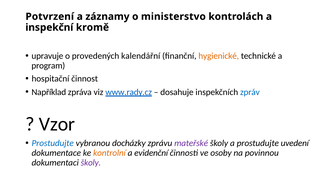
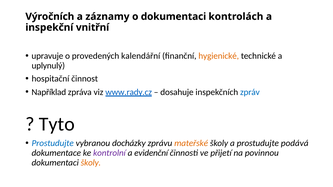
Potvrzení: Potvrzení -> Výročních
o ministerstvo: ministerstvo -> dokumentaci
kromě: kromě -> vnitřní
program: program -> uplynulý
Vzor: Vzor -> Tyto
mateřské colour: purple -> orange
uvedení: uvedení -> podává
kontrolní colour: orange -> purple
osoby: osoby -> přijetí
školy at (91, 163) colour: purple -> orange
